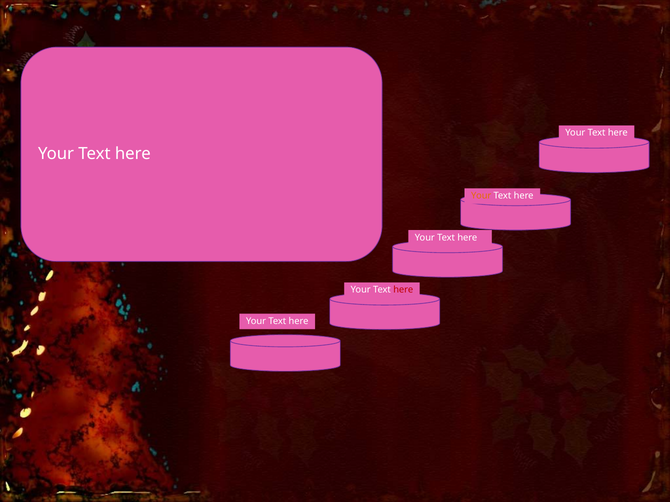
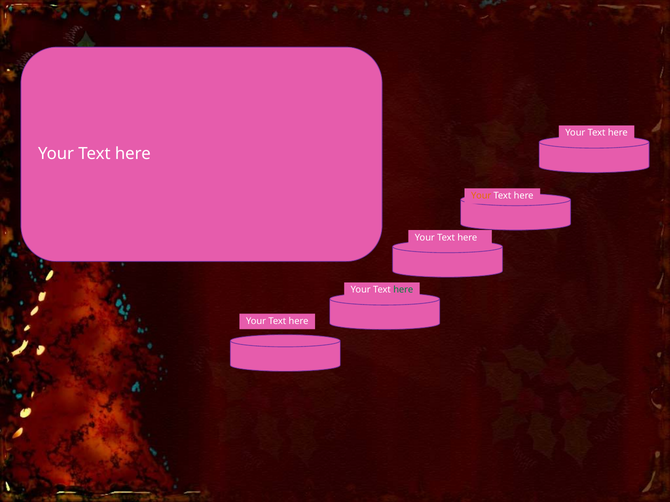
here at (403, 290) colour: red -> green
